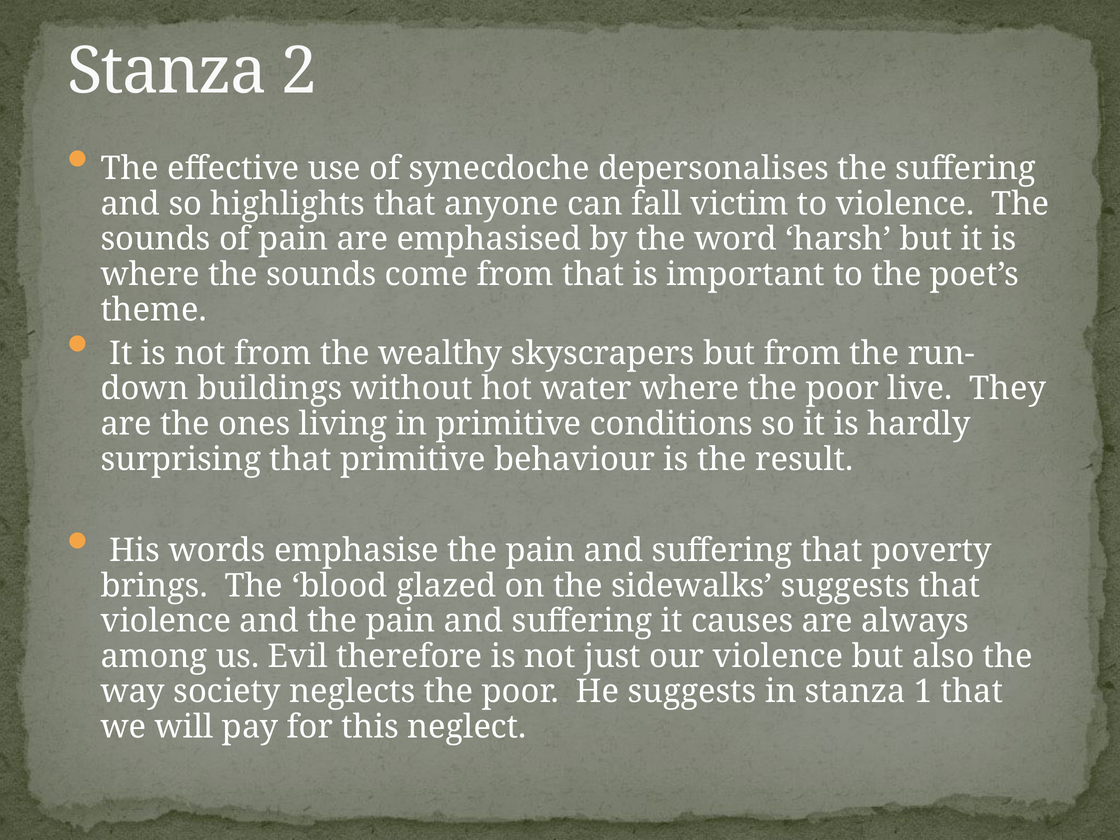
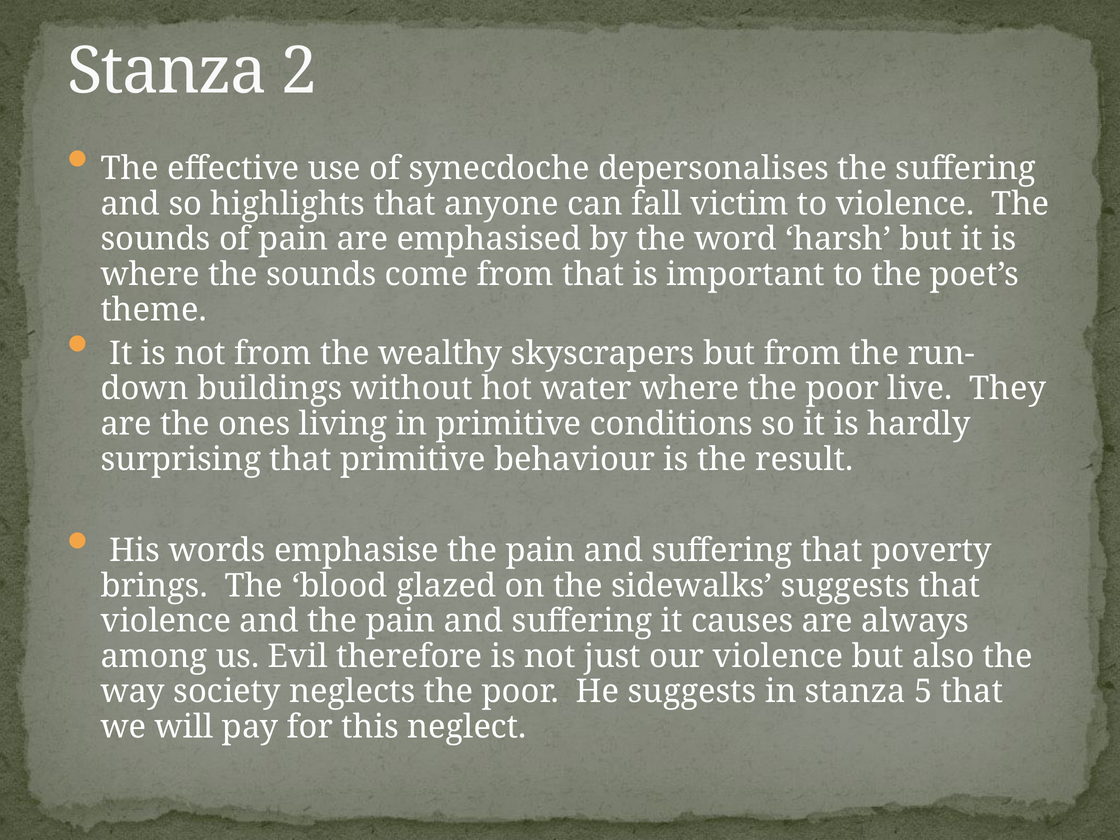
1: 1 -> 5
